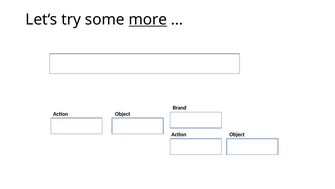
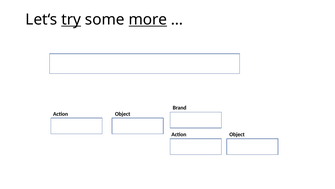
try underline: none -> present
